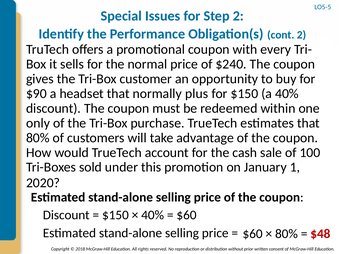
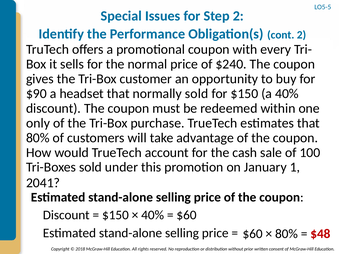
normally plus: plus -> sold
2020: 2020 -> 2041
